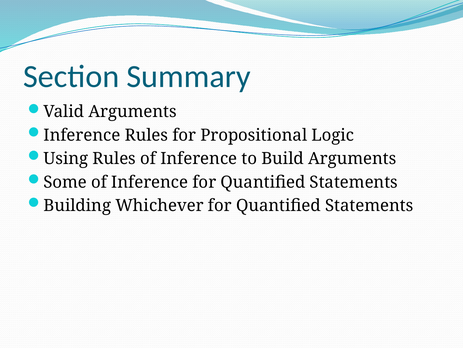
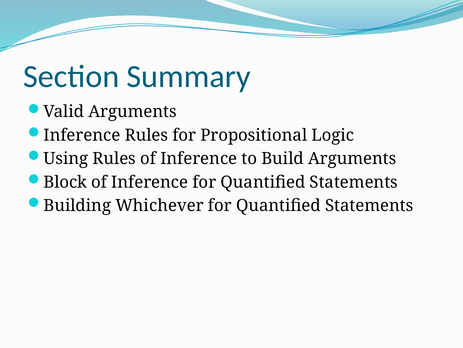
Some: Some -> Block
